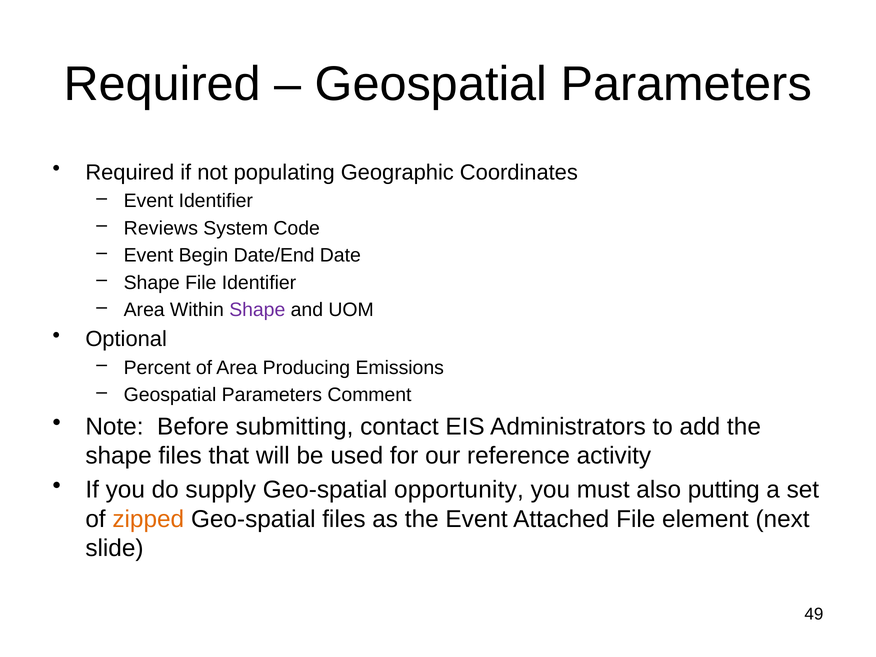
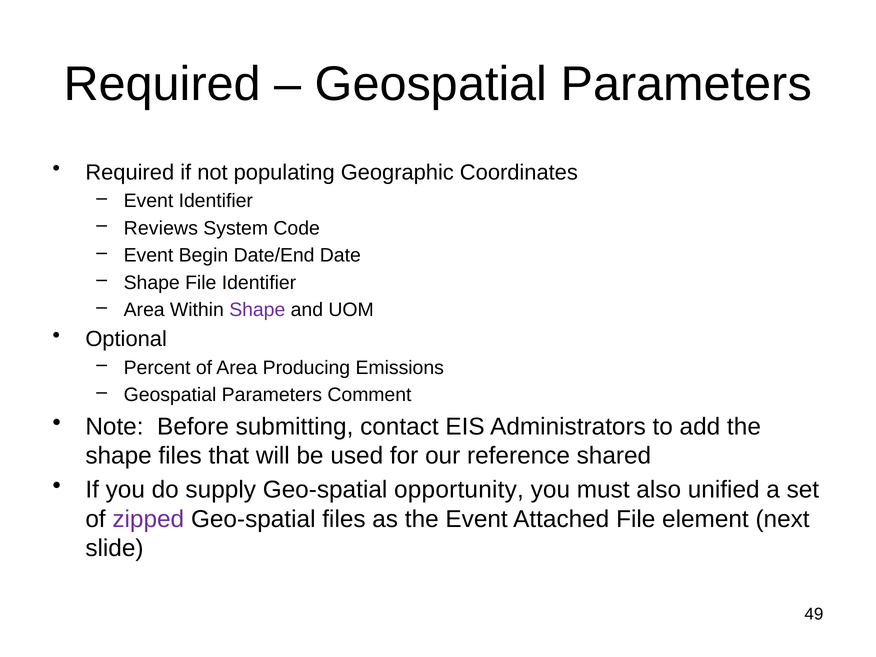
activity: activity -> shared
putting: putting -> unified
zipped colour: orange -> purple
